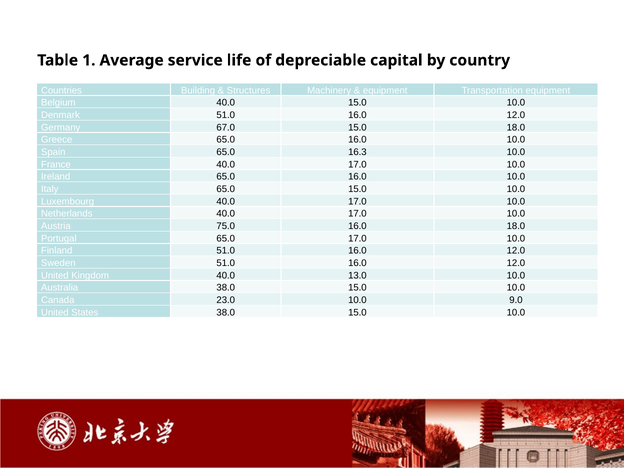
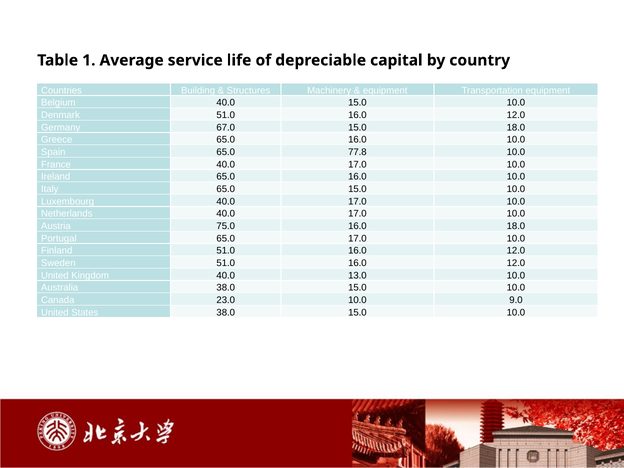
16.3: 16.3 -> 77.8
